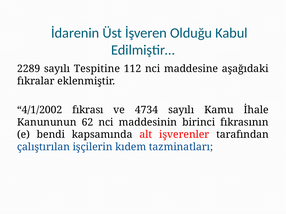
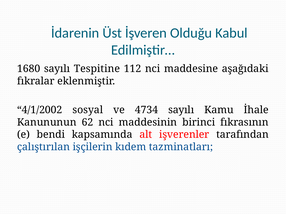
2289: 2289 -> 1680
fıkrası: fıkrası -> sosyal
